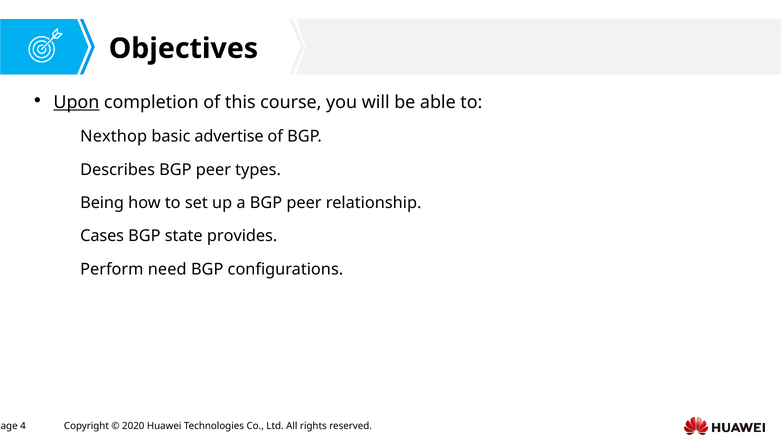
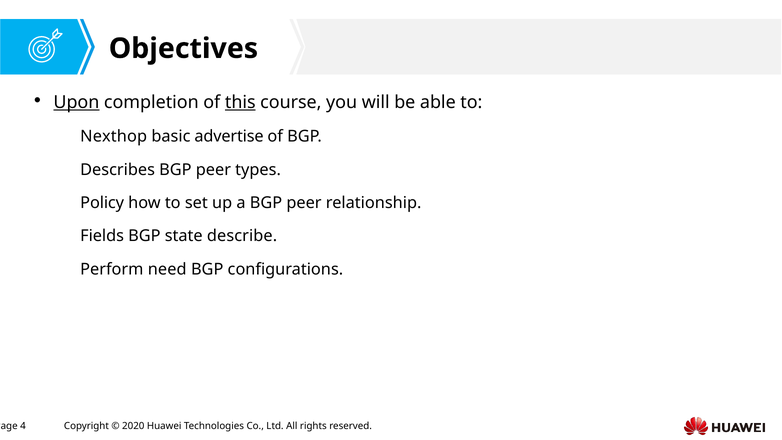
this underline: none -> present
Being: Being -> Policy
Cases: Cases -> Fields
provides: provides -> describe
